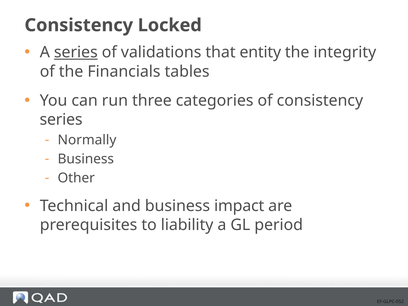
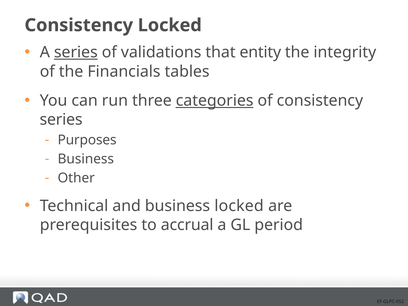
categories underline: none -> present
Normally: Normally -> Purposes
business impact: impact -> locked
liability: liability -> accrual
